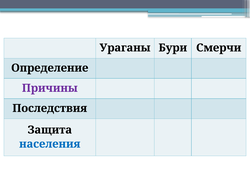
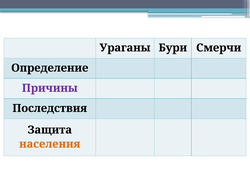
населения colour: blue -> orange
